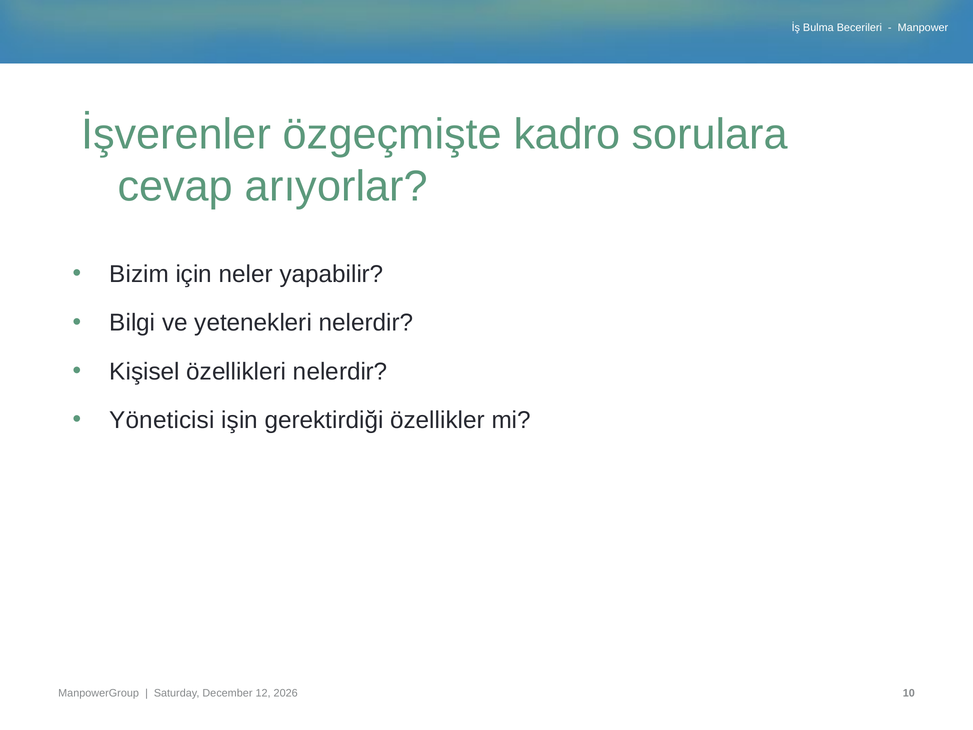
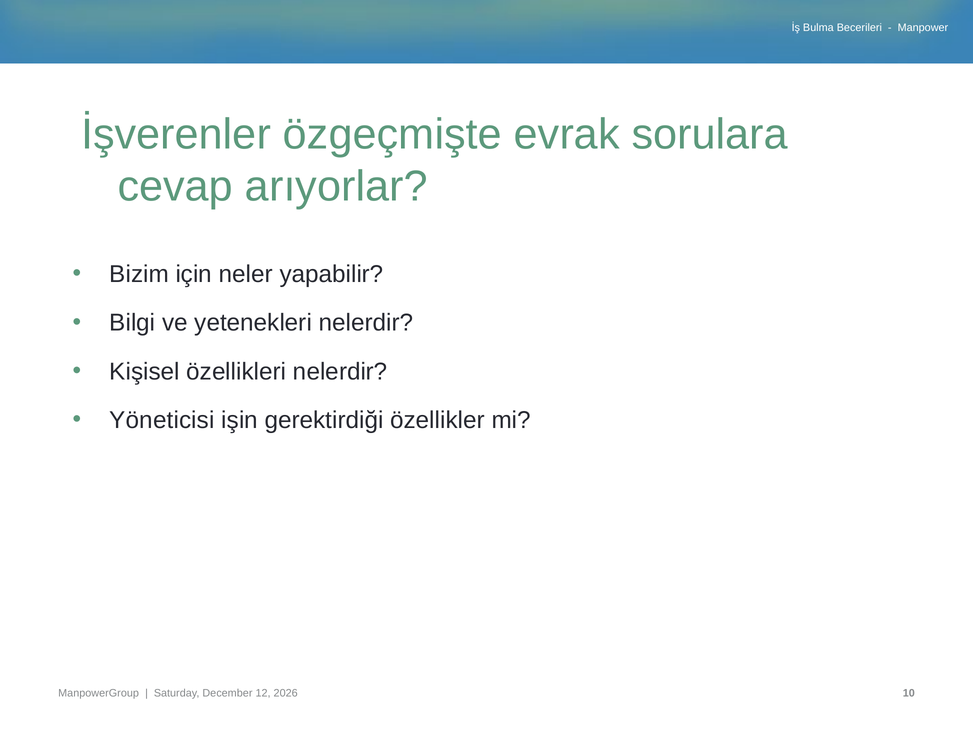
kadro: kadro -> evrak
